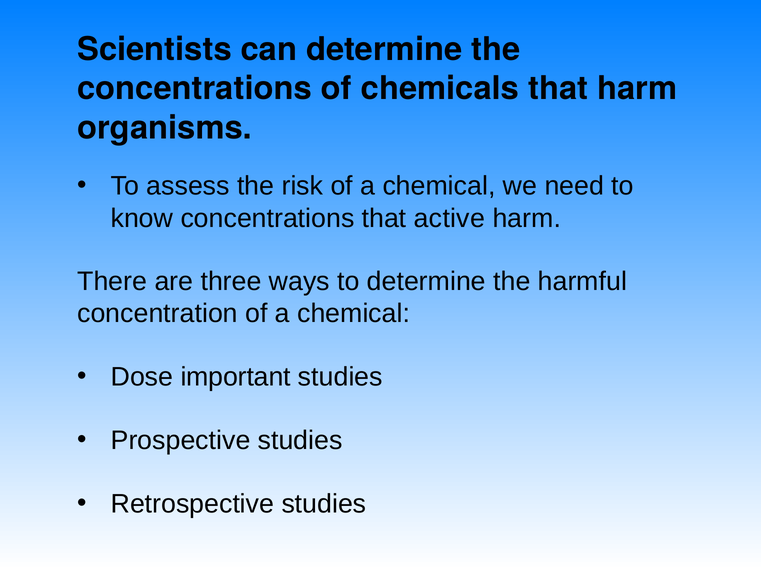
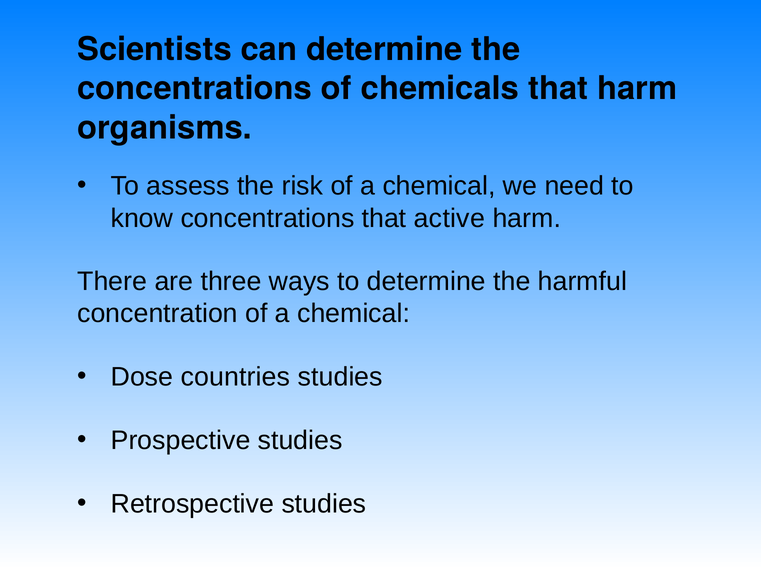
important: important -> countries
